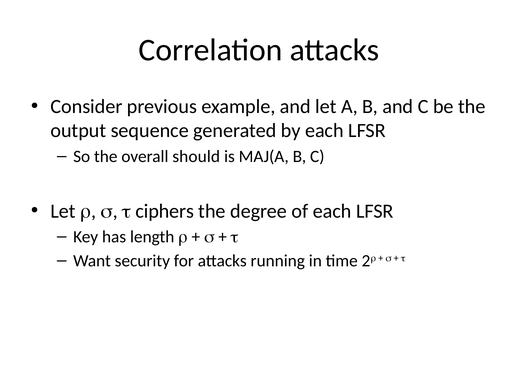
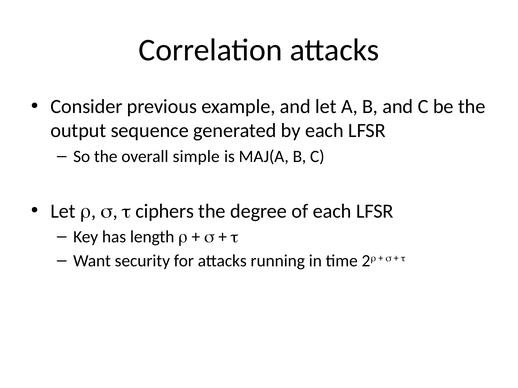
should: should -> simple
